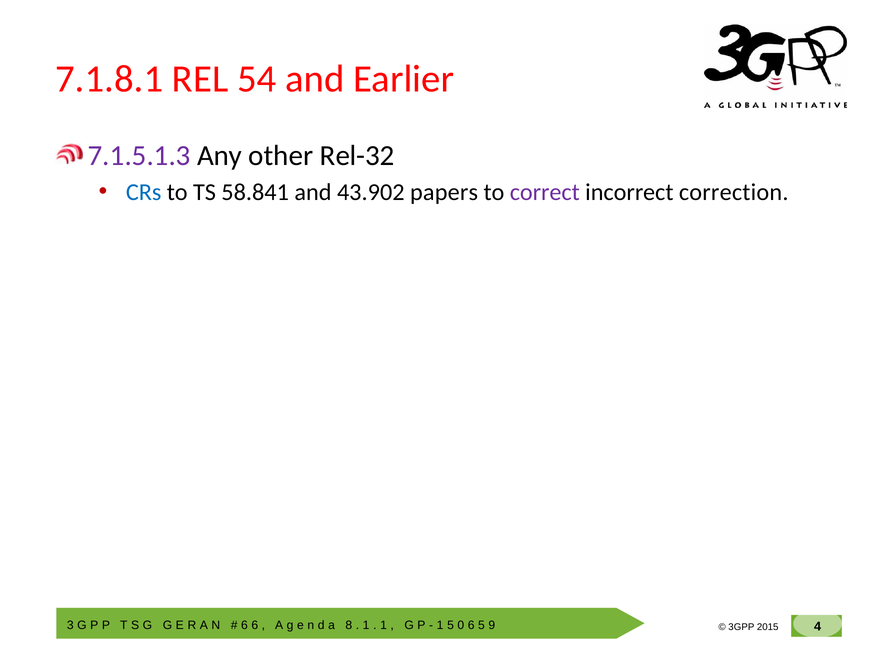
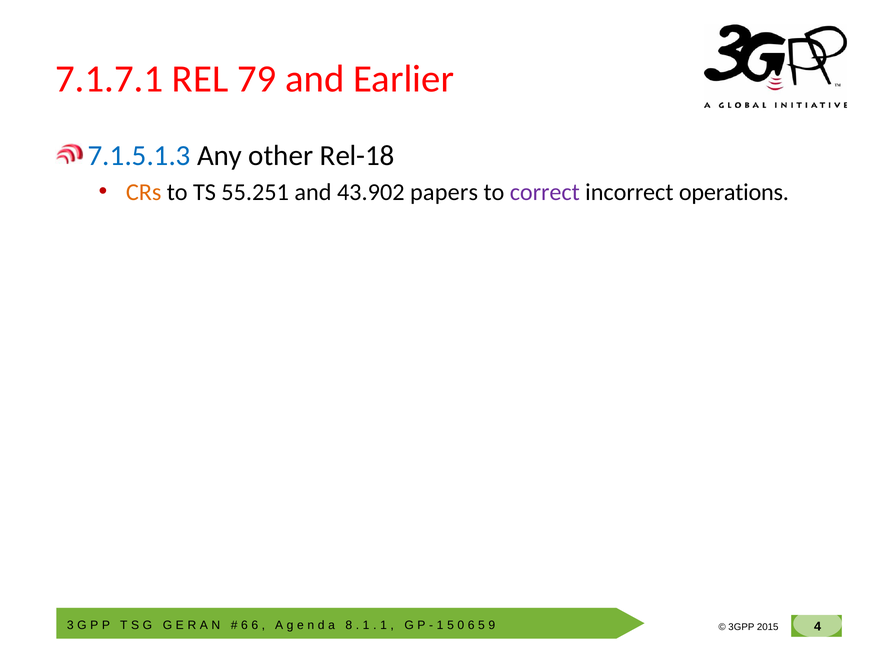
7.1.8.1: 7.1.8.1 -> 7.1.7.1
54: 54 -> 79
7.1.5.1.3 colour: purple -> blue
Rel-32: Rel-32 -> Rel-18
CRs colour: blue -> orange
58.841: 58.841 -> 55.251
correction: correction -> operations
